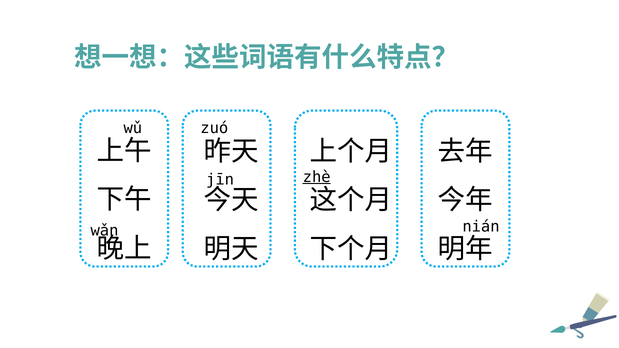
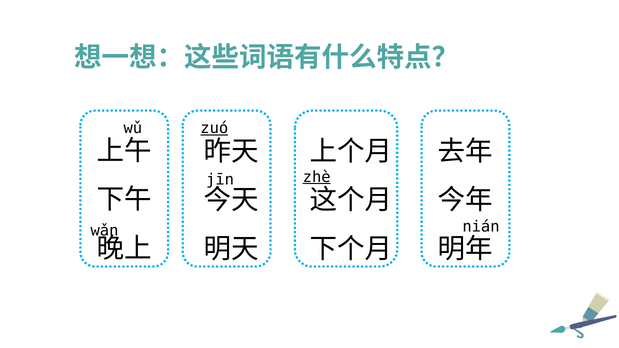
zuó underline: none -> present
